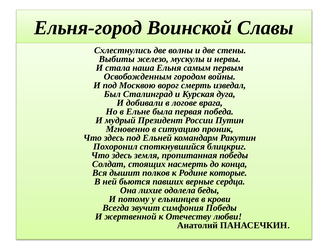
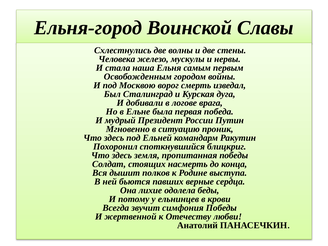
Выбиты: Выбиты -> Человека
которые: которые -> выступа
